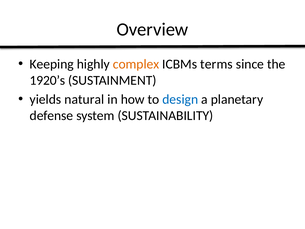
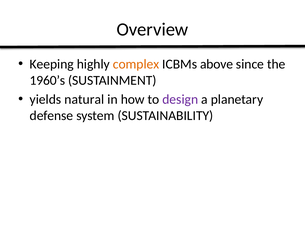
terms: terms -> above
1920’s: 1920’s -> 1960’s
design colour: blue -> purple
